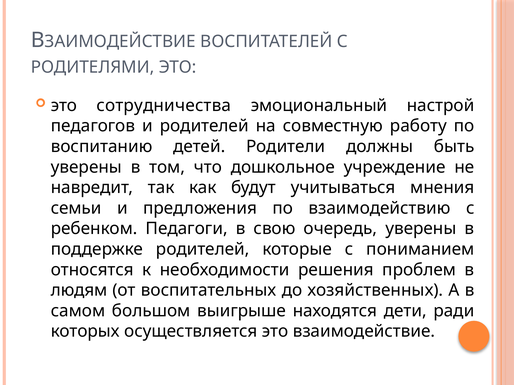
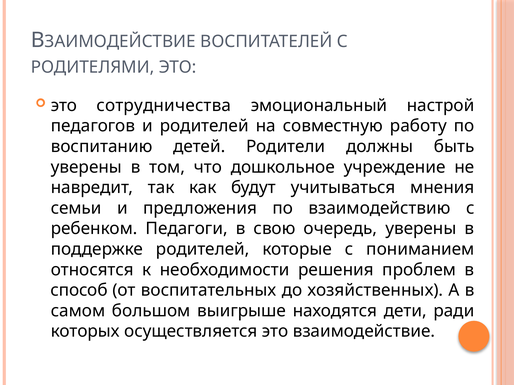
людям: людям -> способ
